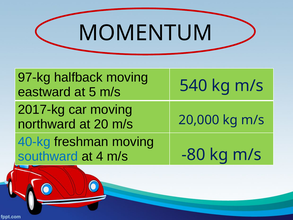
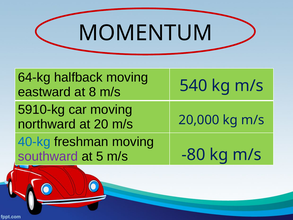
97-kg: 97-kg -> 64-kg
5: 5 -> 8
2017-kg: 2017-kg -> 5910-kg
southward colour: blue -> purple
4: 4 -> 5
